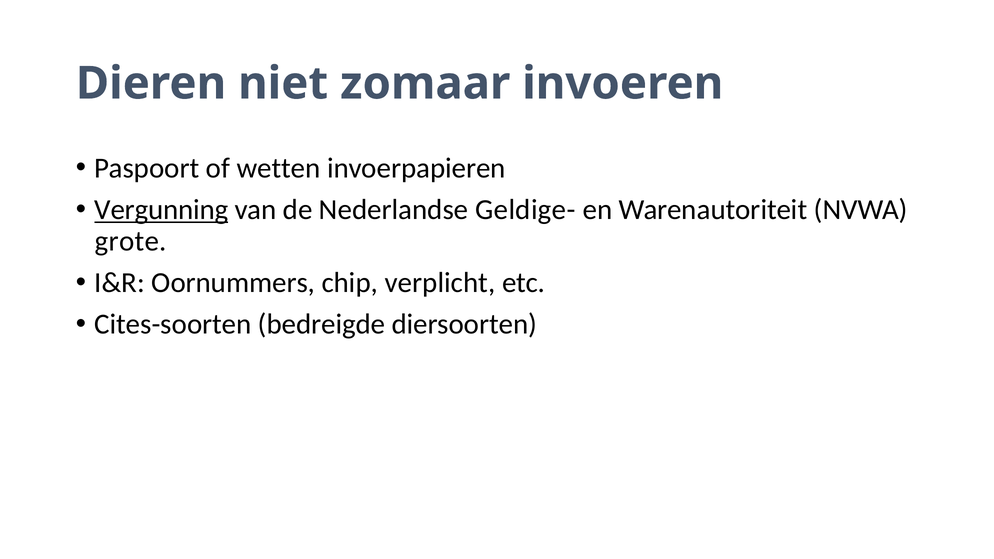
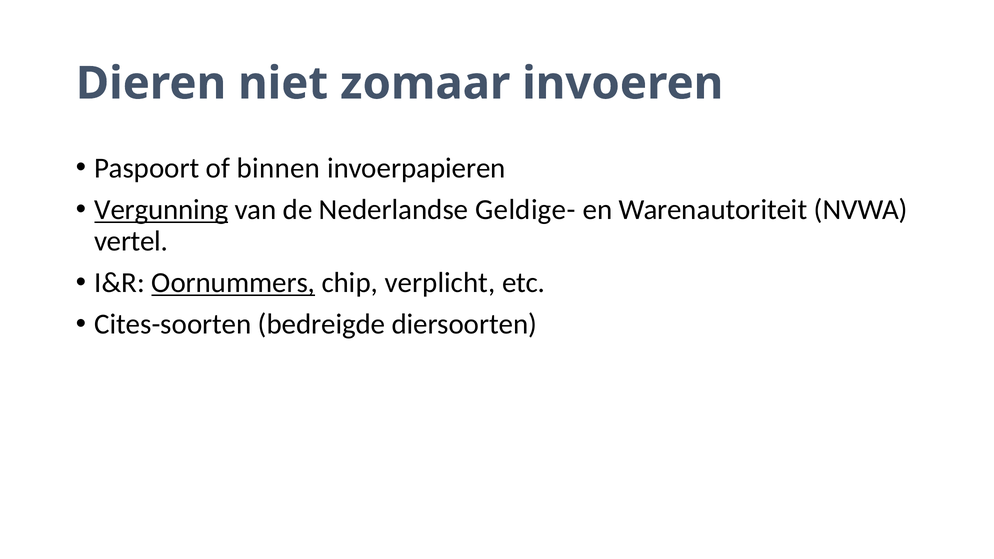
wetten: wetten -> binnen
grote: grote -> vertel
Oornummers underline: none -> present
